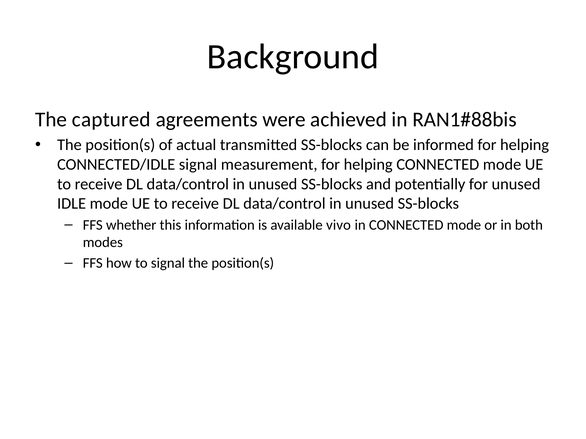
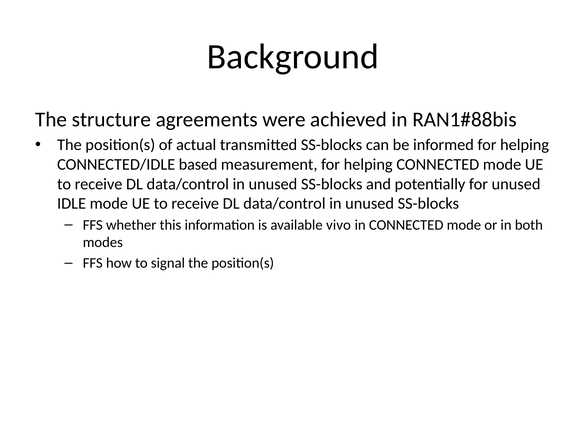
captured: captured -> structure
CONNECTED/IDLE signal: signal -> based
